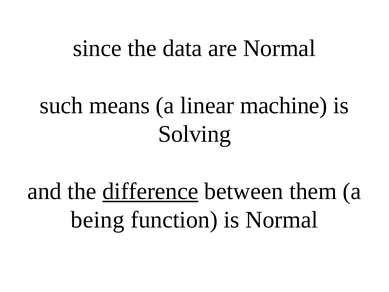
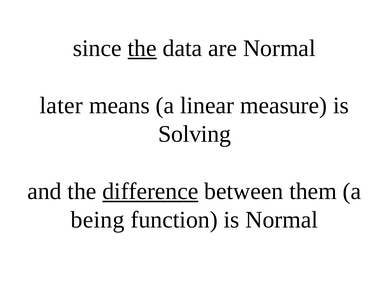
the at (142, 48) underline: none -> present
such: such -> later
machine: machine -> measure
